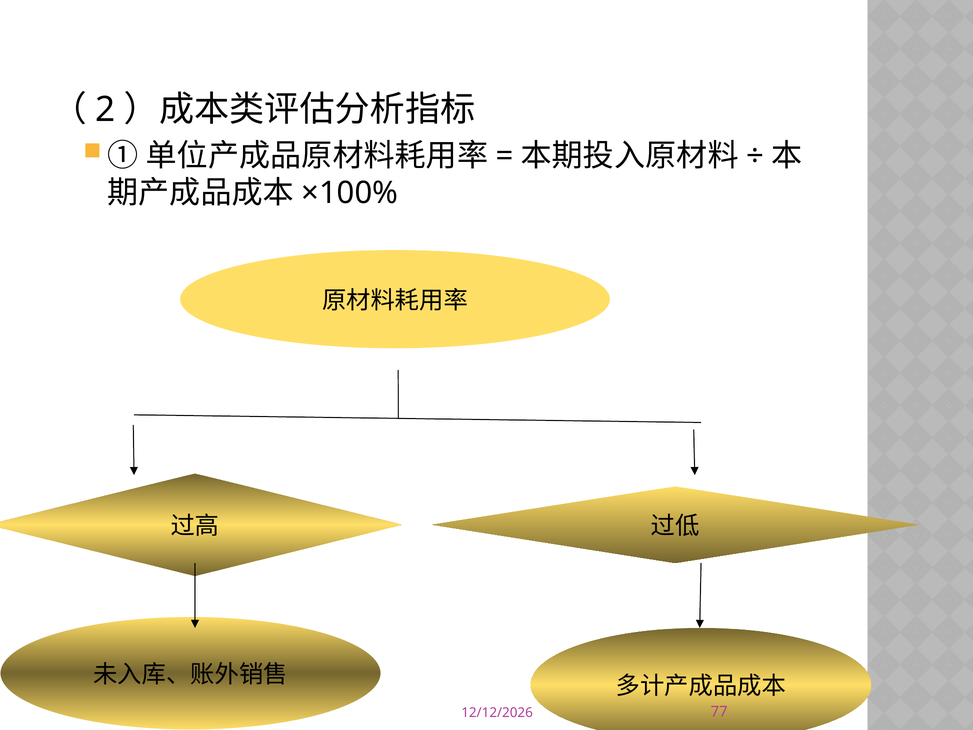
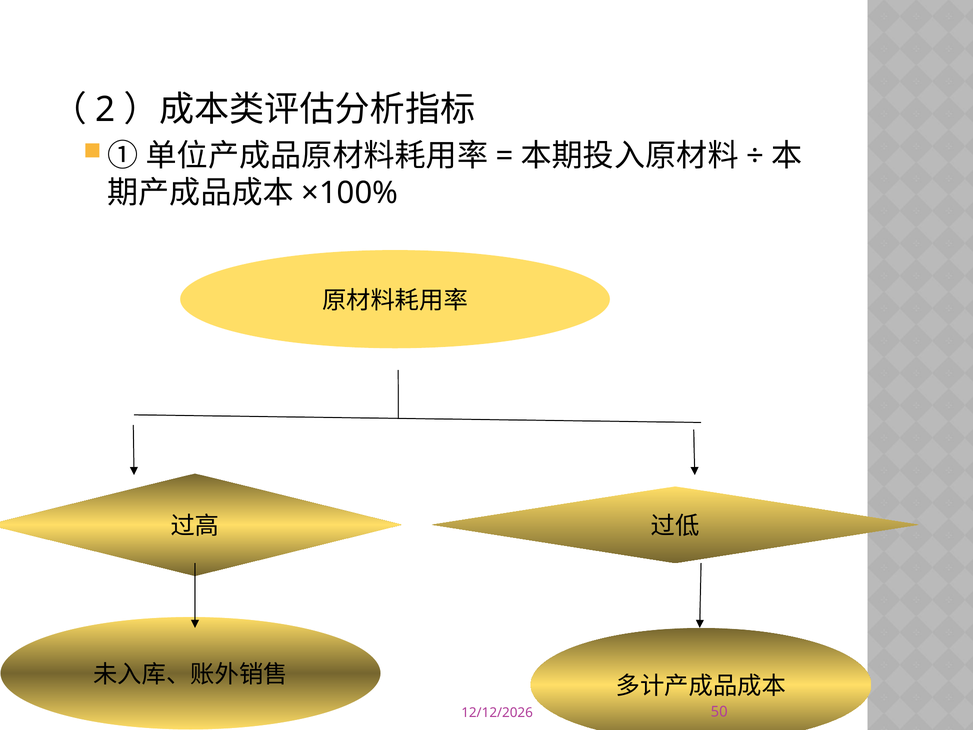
77: 77 -> 50
